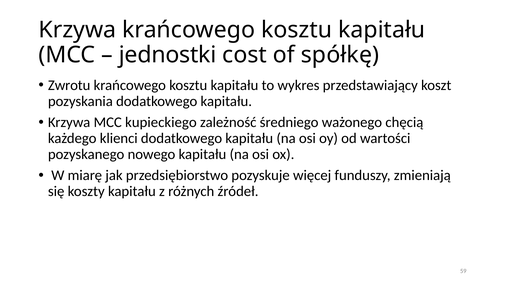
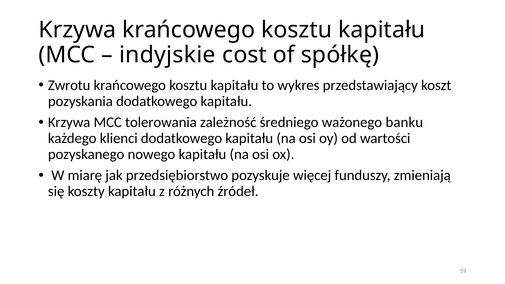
jednostki: jednostki -> indyjskie
kupieckiego: kupieckiego -> tolerowania
chęcią: chęcią -> banku
